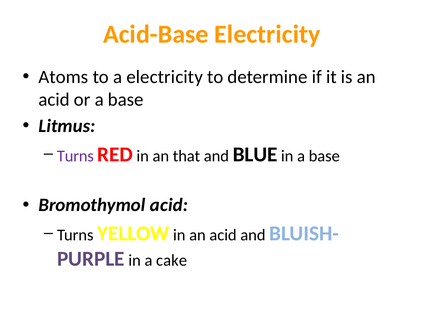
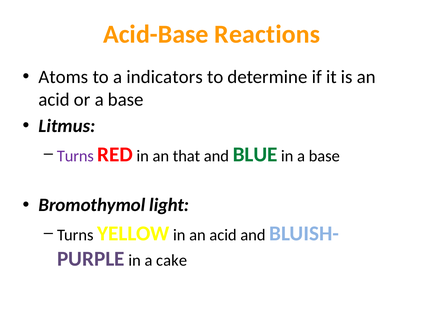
Acid-Base Electricity: Electricity -> Reactions
a electricity: electricity -> indicators
BLUE colour: black -> green
Bromothymol acid: acid -> light
